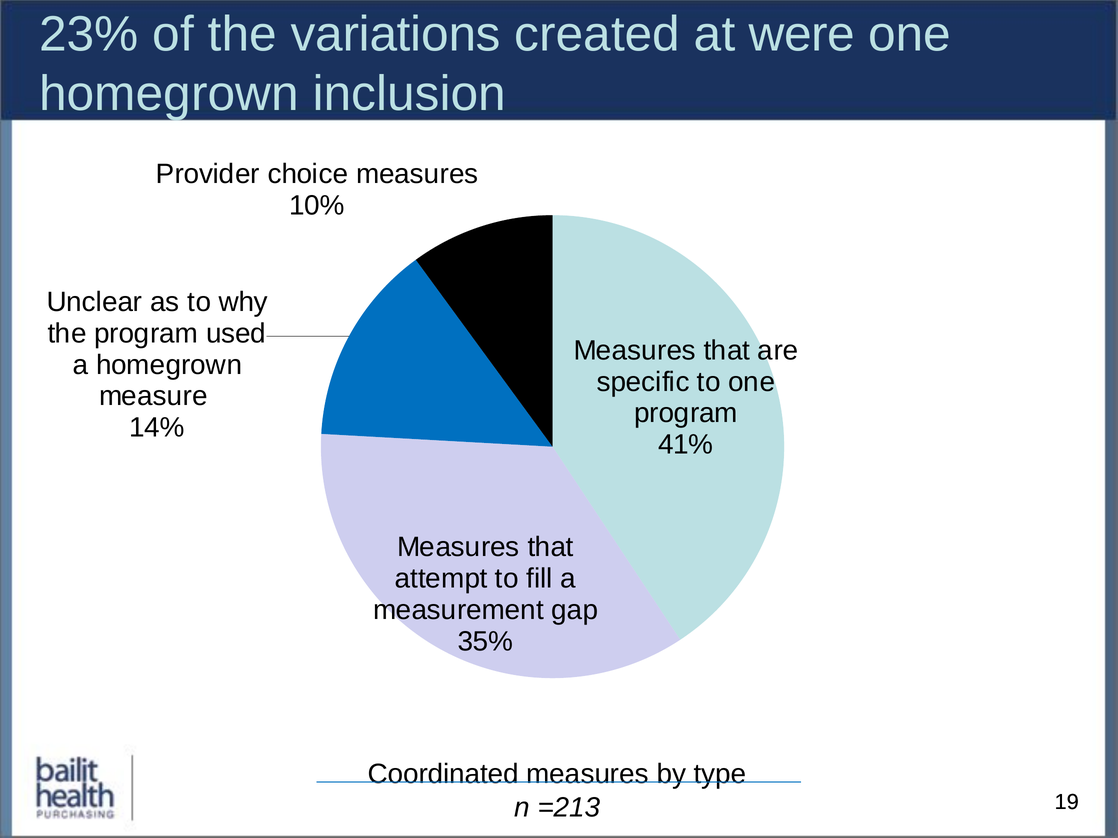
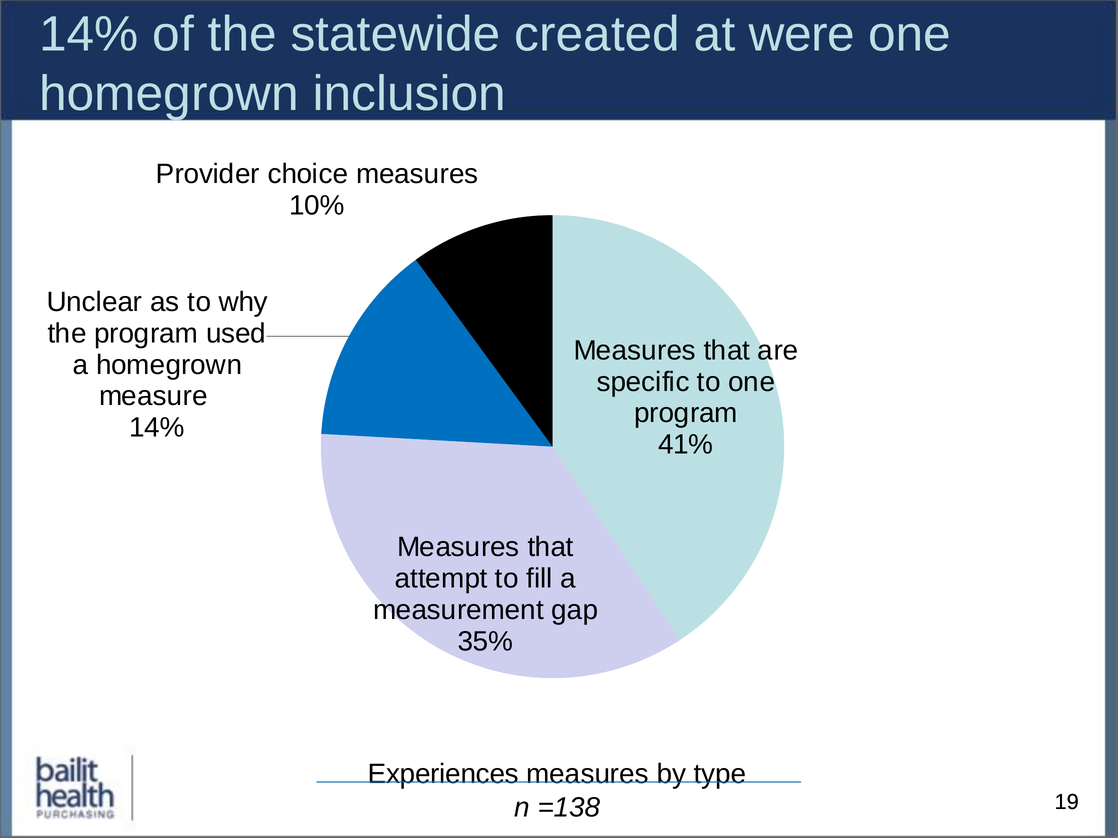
23% at (89, 34): 23% -> 14%
variations: variations -> statewide
Coordinated: Coordinated -> Experiences
=213: =213 -> =138
